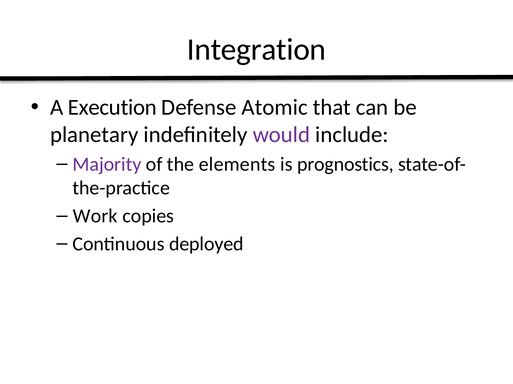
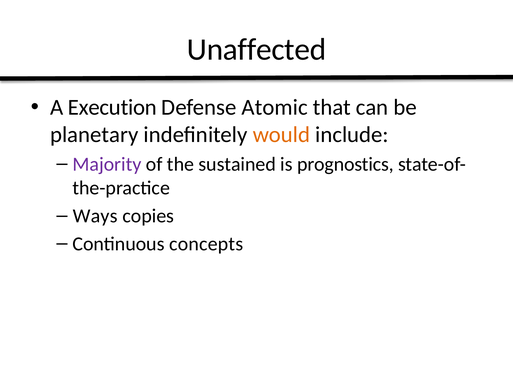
Integration: Integration -> Unaffected
would colour: purple -> orange
elements: elements -> sustained
Work: Work -> Ways
deployed: deployed -> concepts
